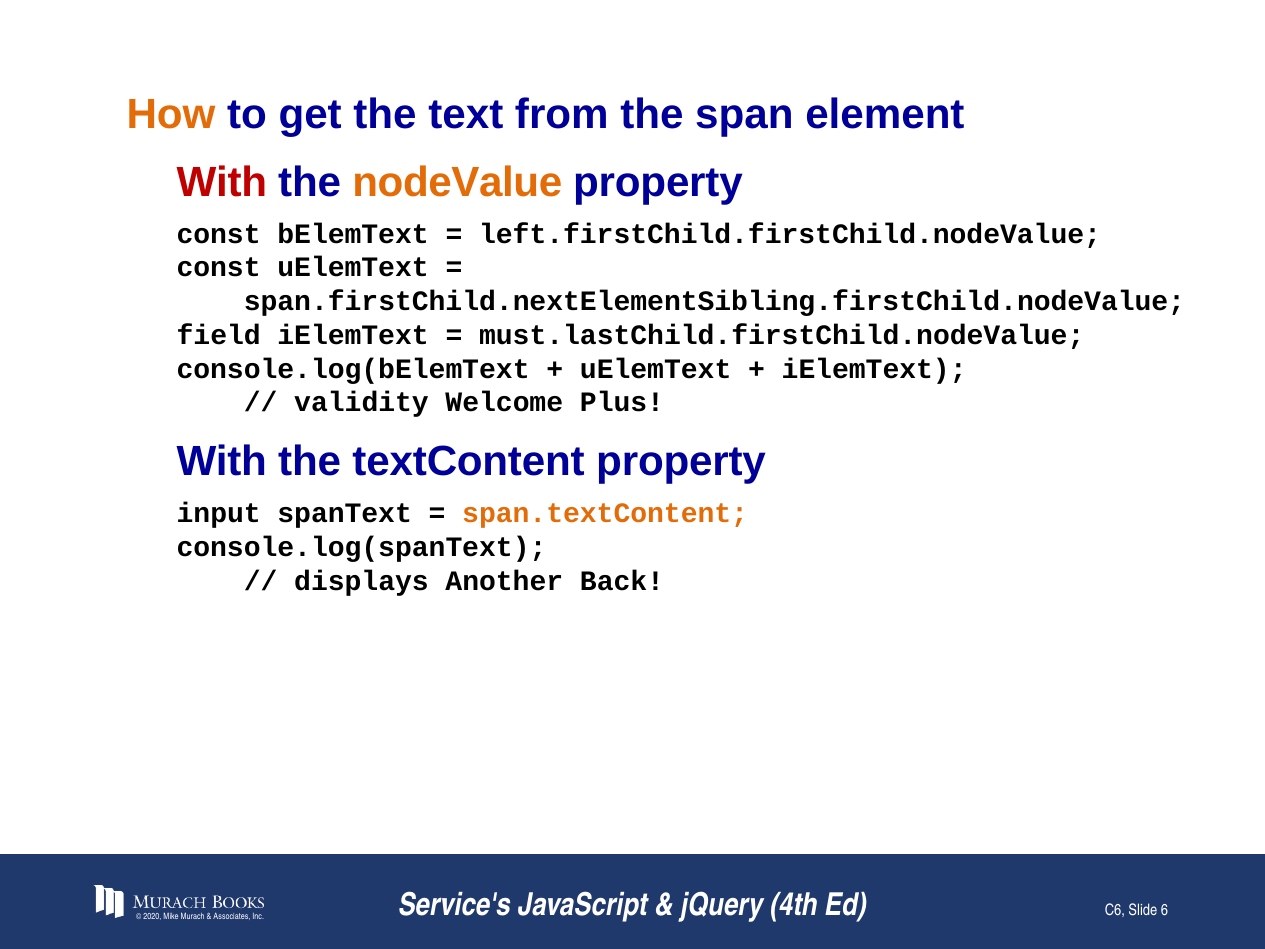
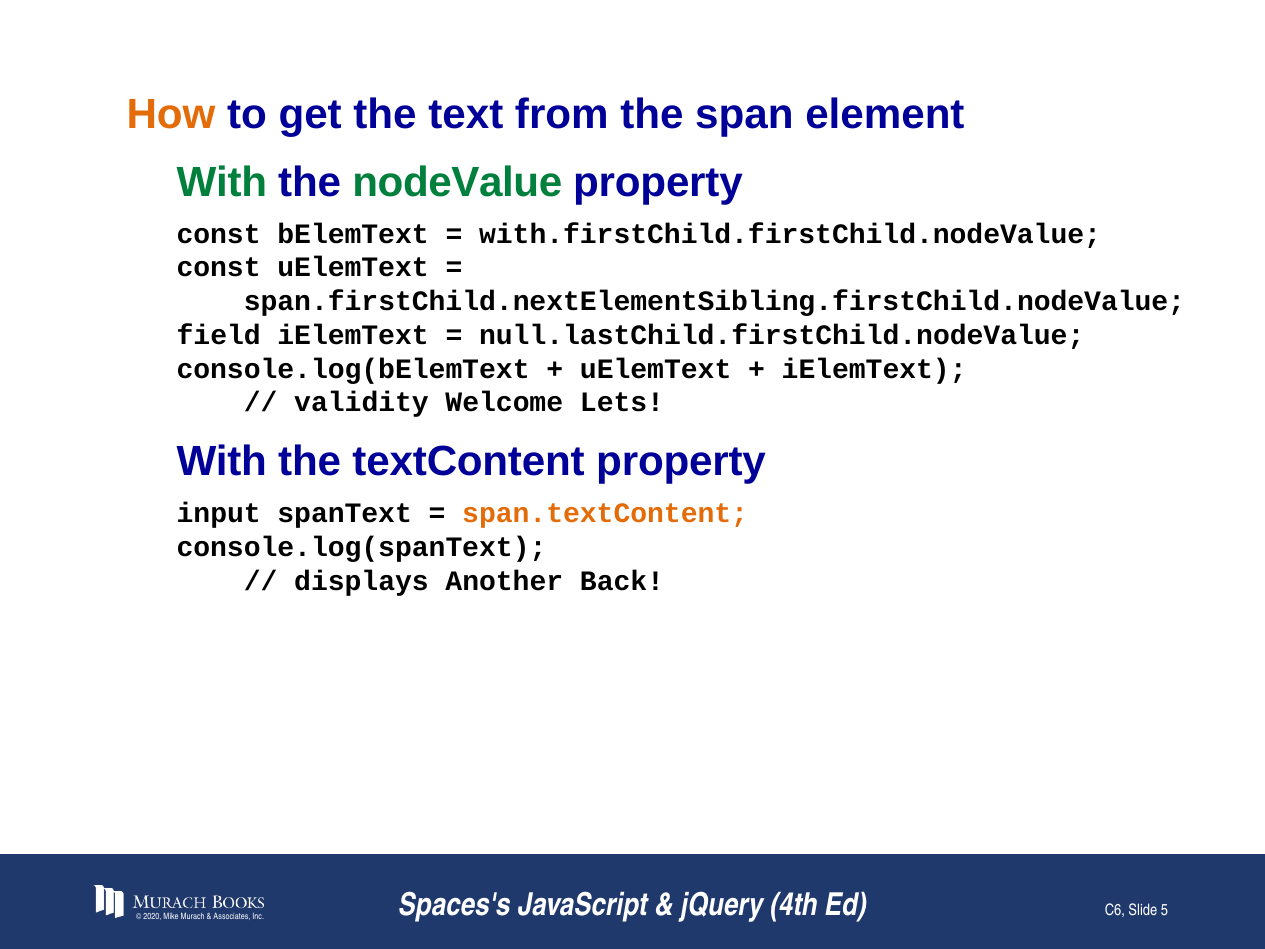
With at (222, 182) colour: red -> green
nodeValue colour: orange -> green
left.firstChild.firstChild.nodeValue: left.firstChild.firstChild.nodeValue -> with.firstChild.firstChild.nodeValue
must.lastChild.firstChild.nodeValue: must.lastChild.firstChild.nodeValue -> null.lastChild.firstChild.nodeValue
Plus: Plus -> Lets
Service's: Service's -> Spaces's
6: 6 -> 5
